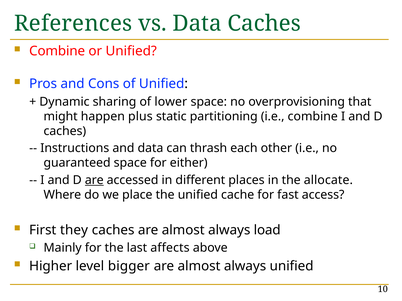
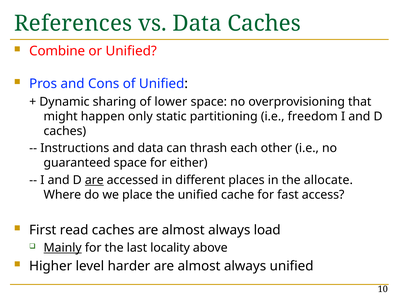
plus: plus -> only
i.e combine: combine -> freedom
they: they -> read
Mainly underline: none -> present
affects: affects -> locality
bigger: bigger -> harder
